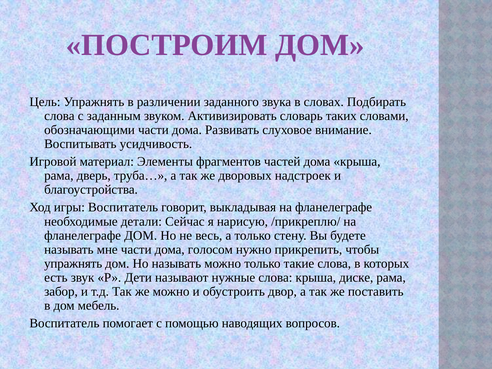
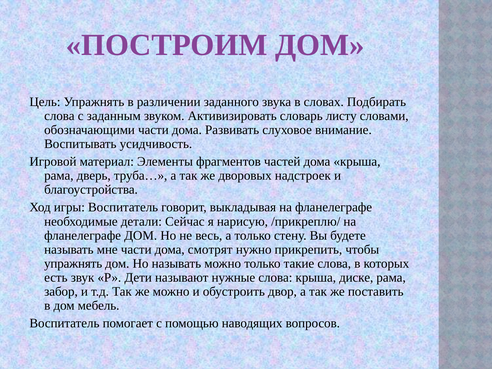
таких: таких -> листу
голосом: голосом -> смотрят
